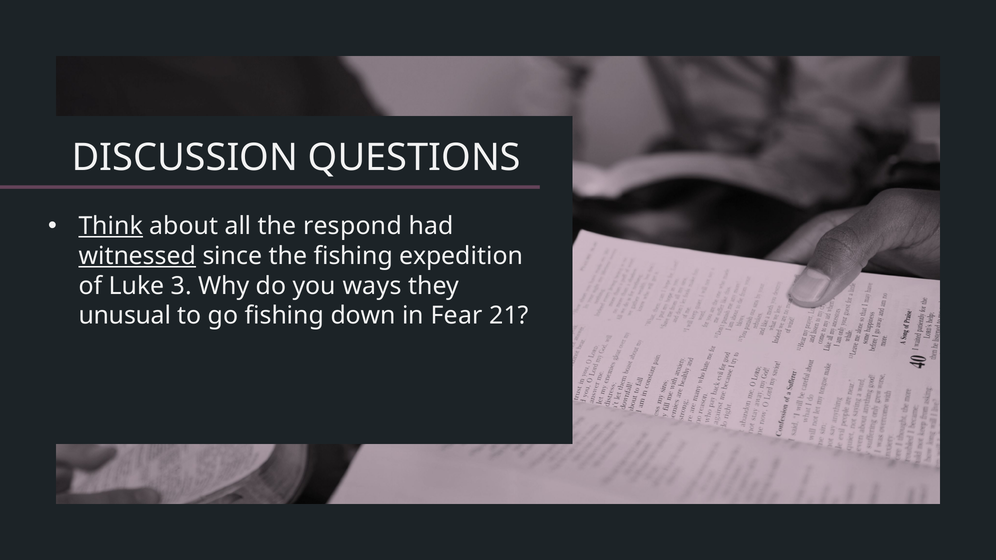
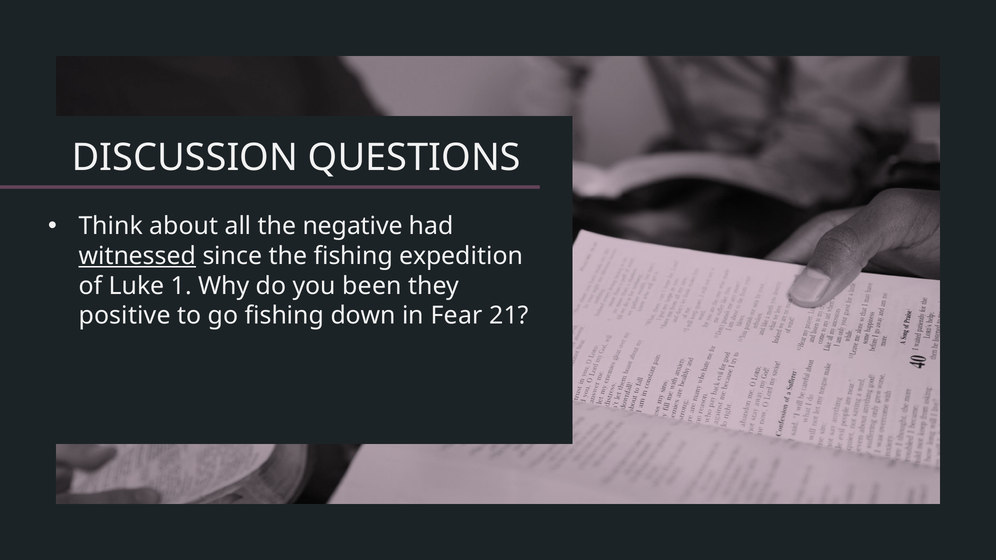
Think underline: present -> none
respond: respond -> negative
3: 3 -> 1
ways: ways -> been
unusual: unusual -> positive
